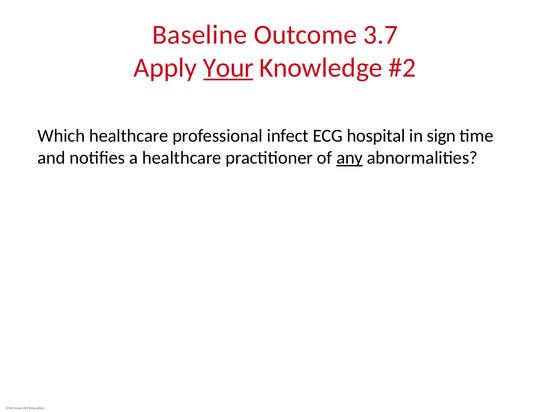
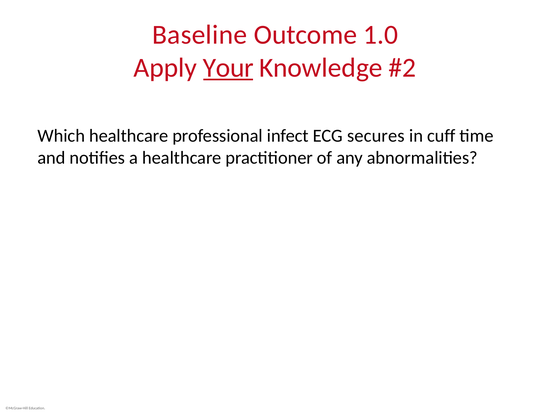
3.7: 3.7 -> 1.0
hospital: hospital -> secures
sign: sign -> cuff
any underline: present -> none
